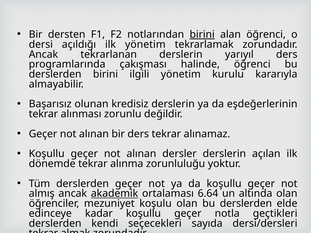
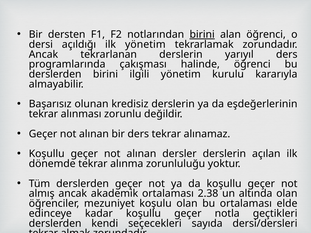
akademik underline: present -> none
6.64: 6.64 -> 2.38
olan bu derslerden: derslerden -> ortalaması
